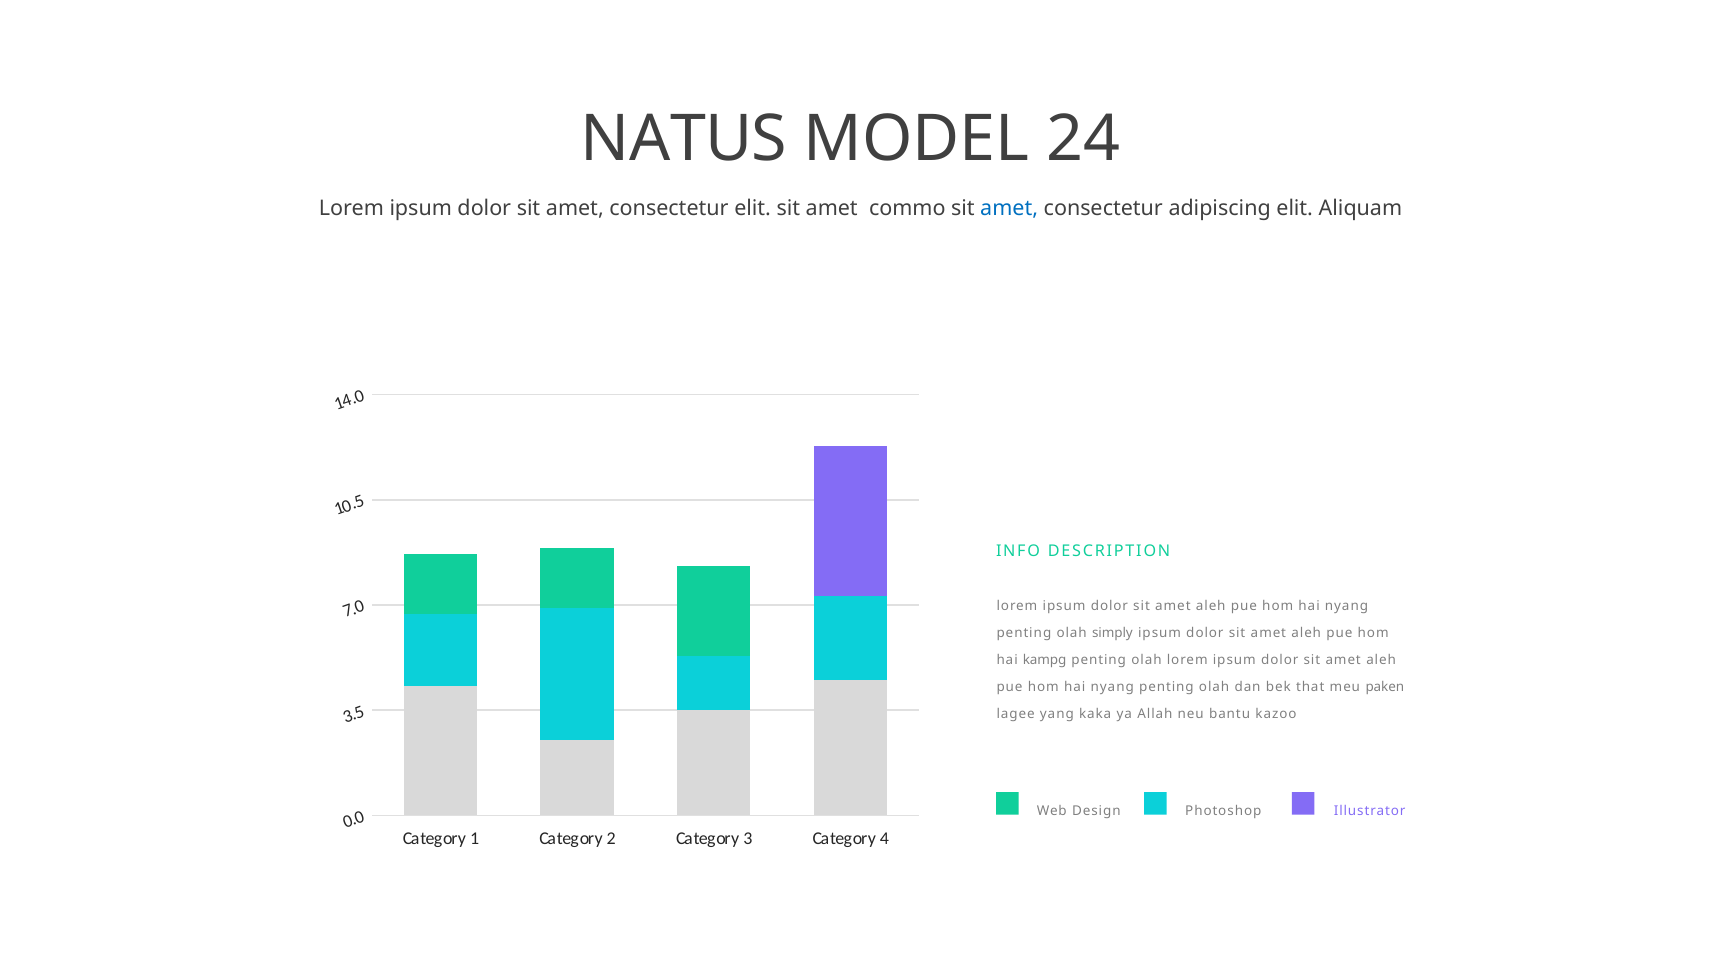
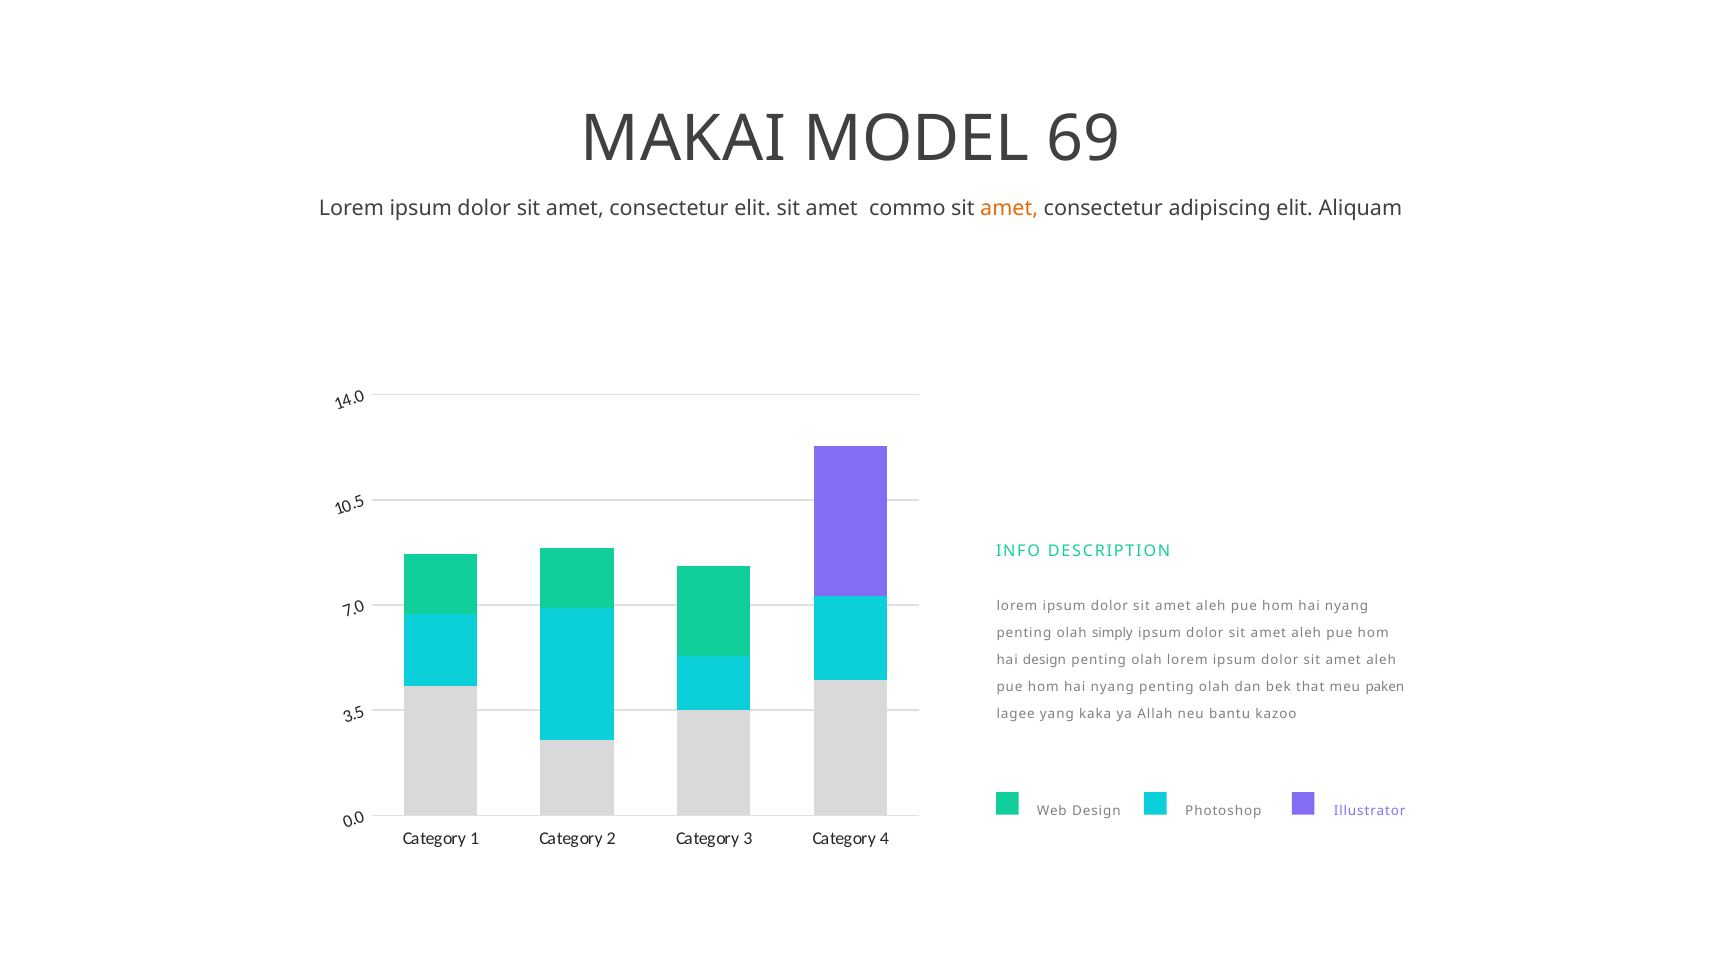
NATUS: NATUS -> MAKAI
24: 24 -> 69
amet at (1009, 209) colour: blue -> orange
hai kampg: kampg -> design
